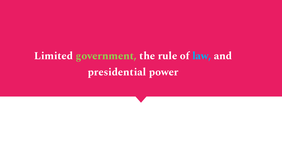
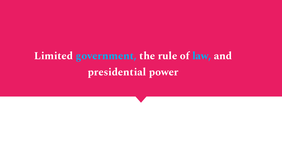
government colour: light green -> light blue
